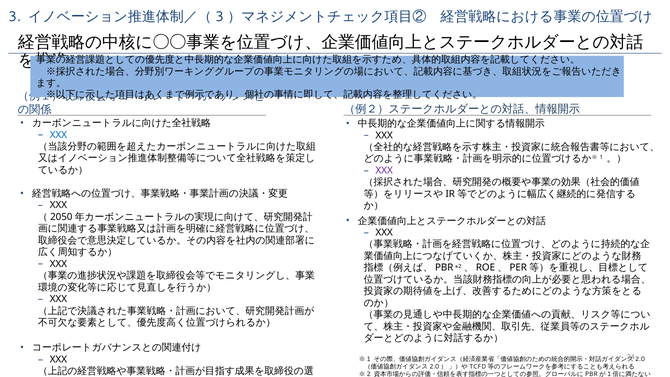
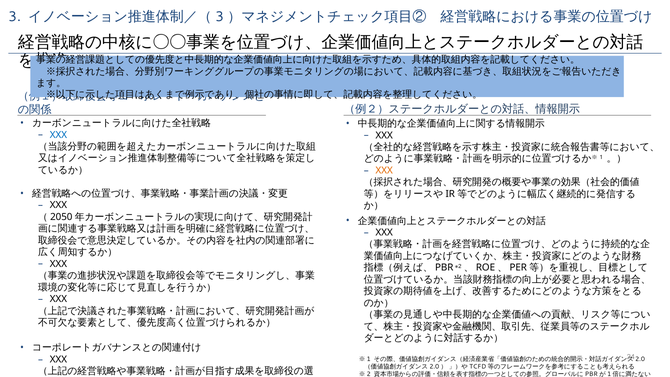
XXX at (384, 170) colour: purple -> orange
